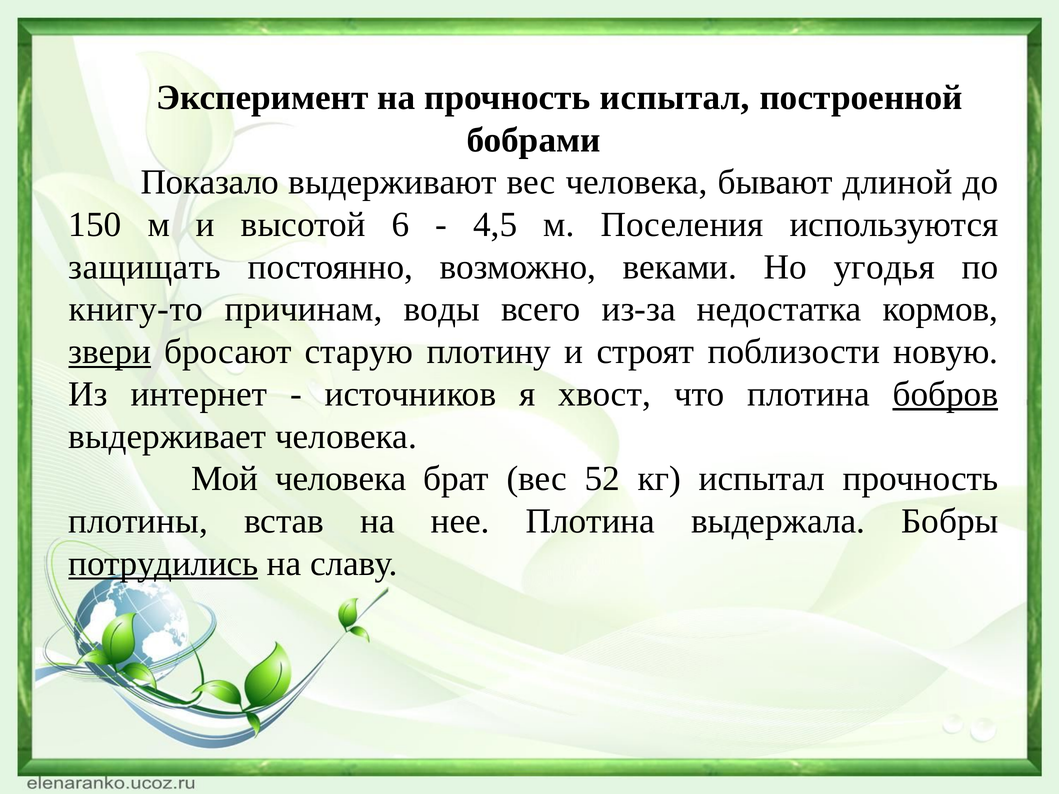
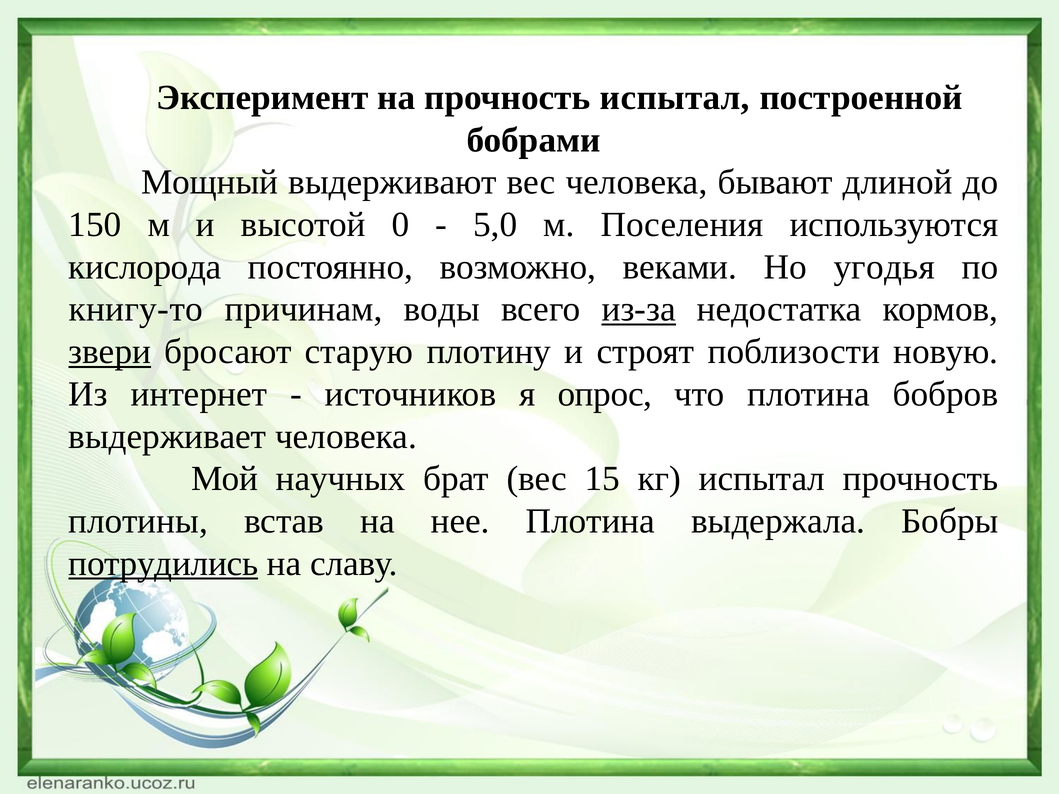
Показало: Показало -> Мощный
6: 6 -> 0
4,5: 4,5 -> 5,0
защищать: защищать -> кислорода
из-за underline: none -> present
хвост: хвост -> опрос
бобров underline: present -> none
Мой человека: человека -> научных
52: 52 -> 15
